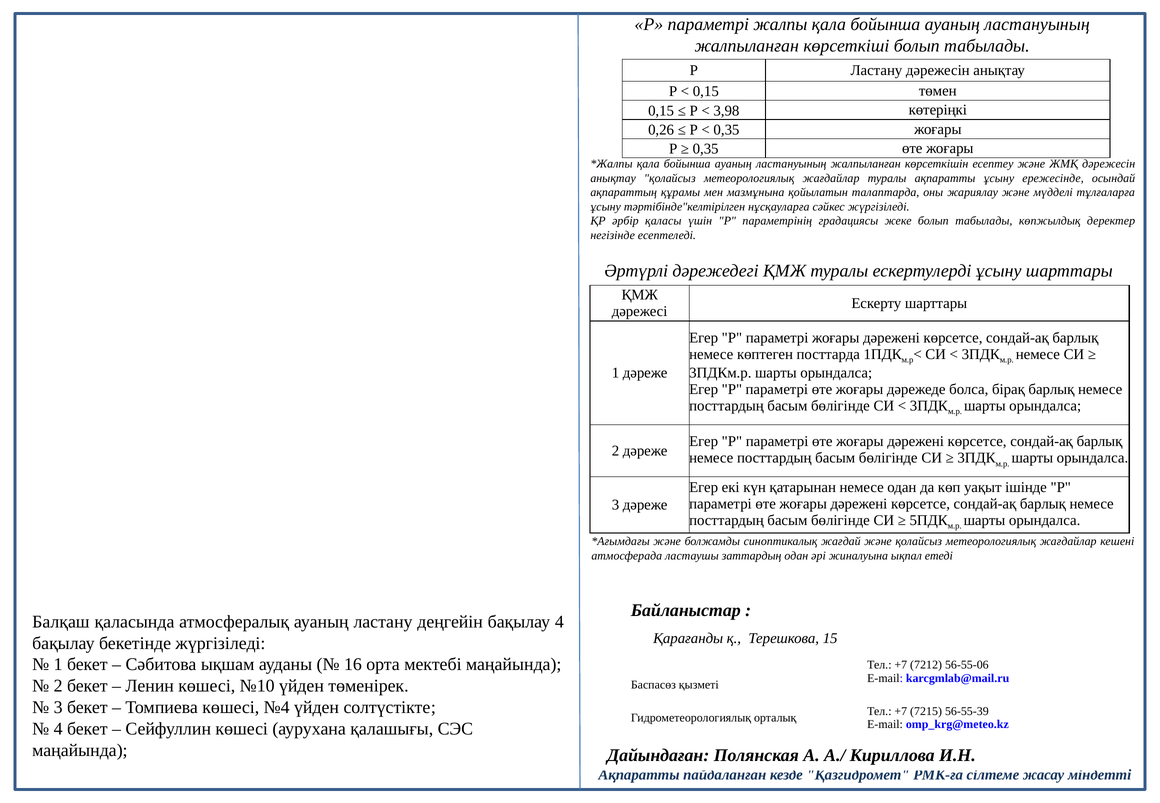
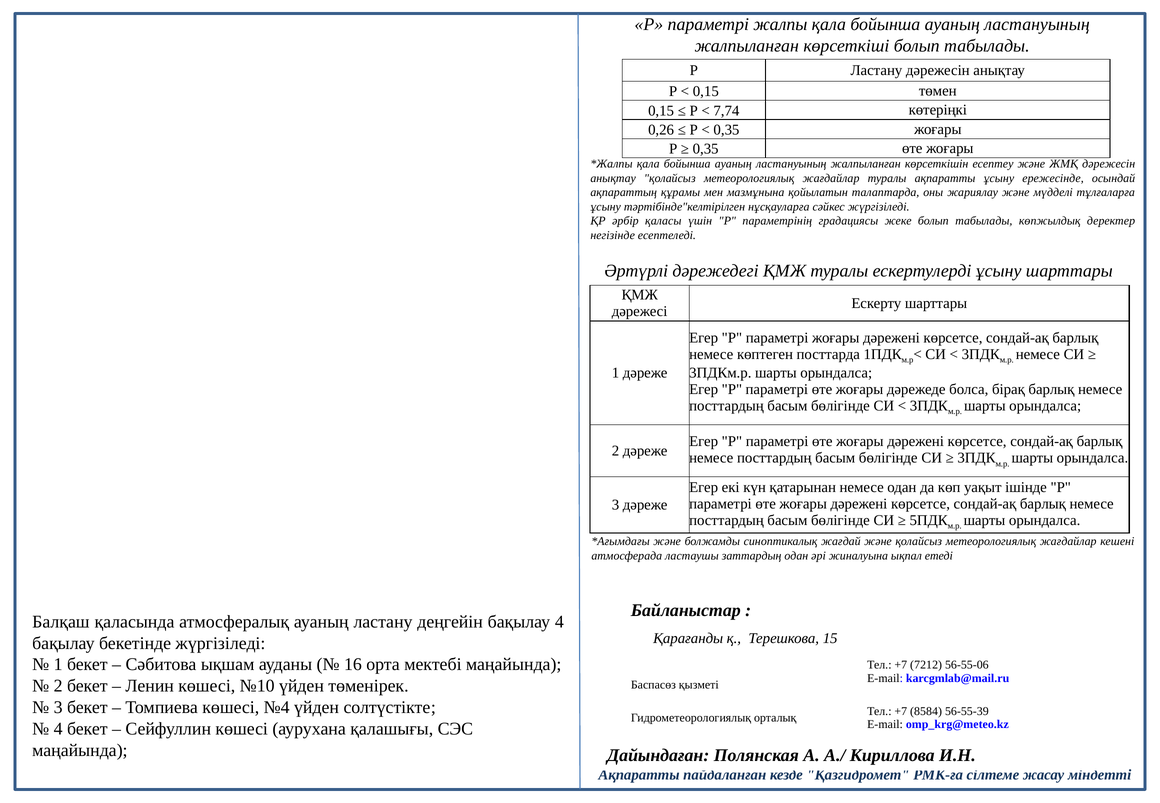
3,98: 3,98 -> 7,74
7215: 7215 -> 8584
